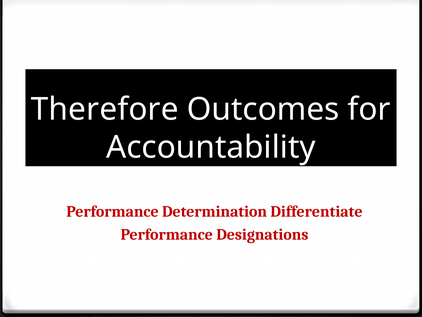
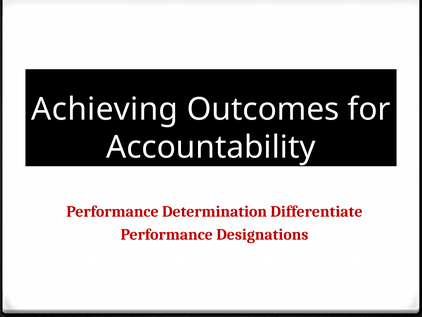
Therefore: Therefore -> Achieving
